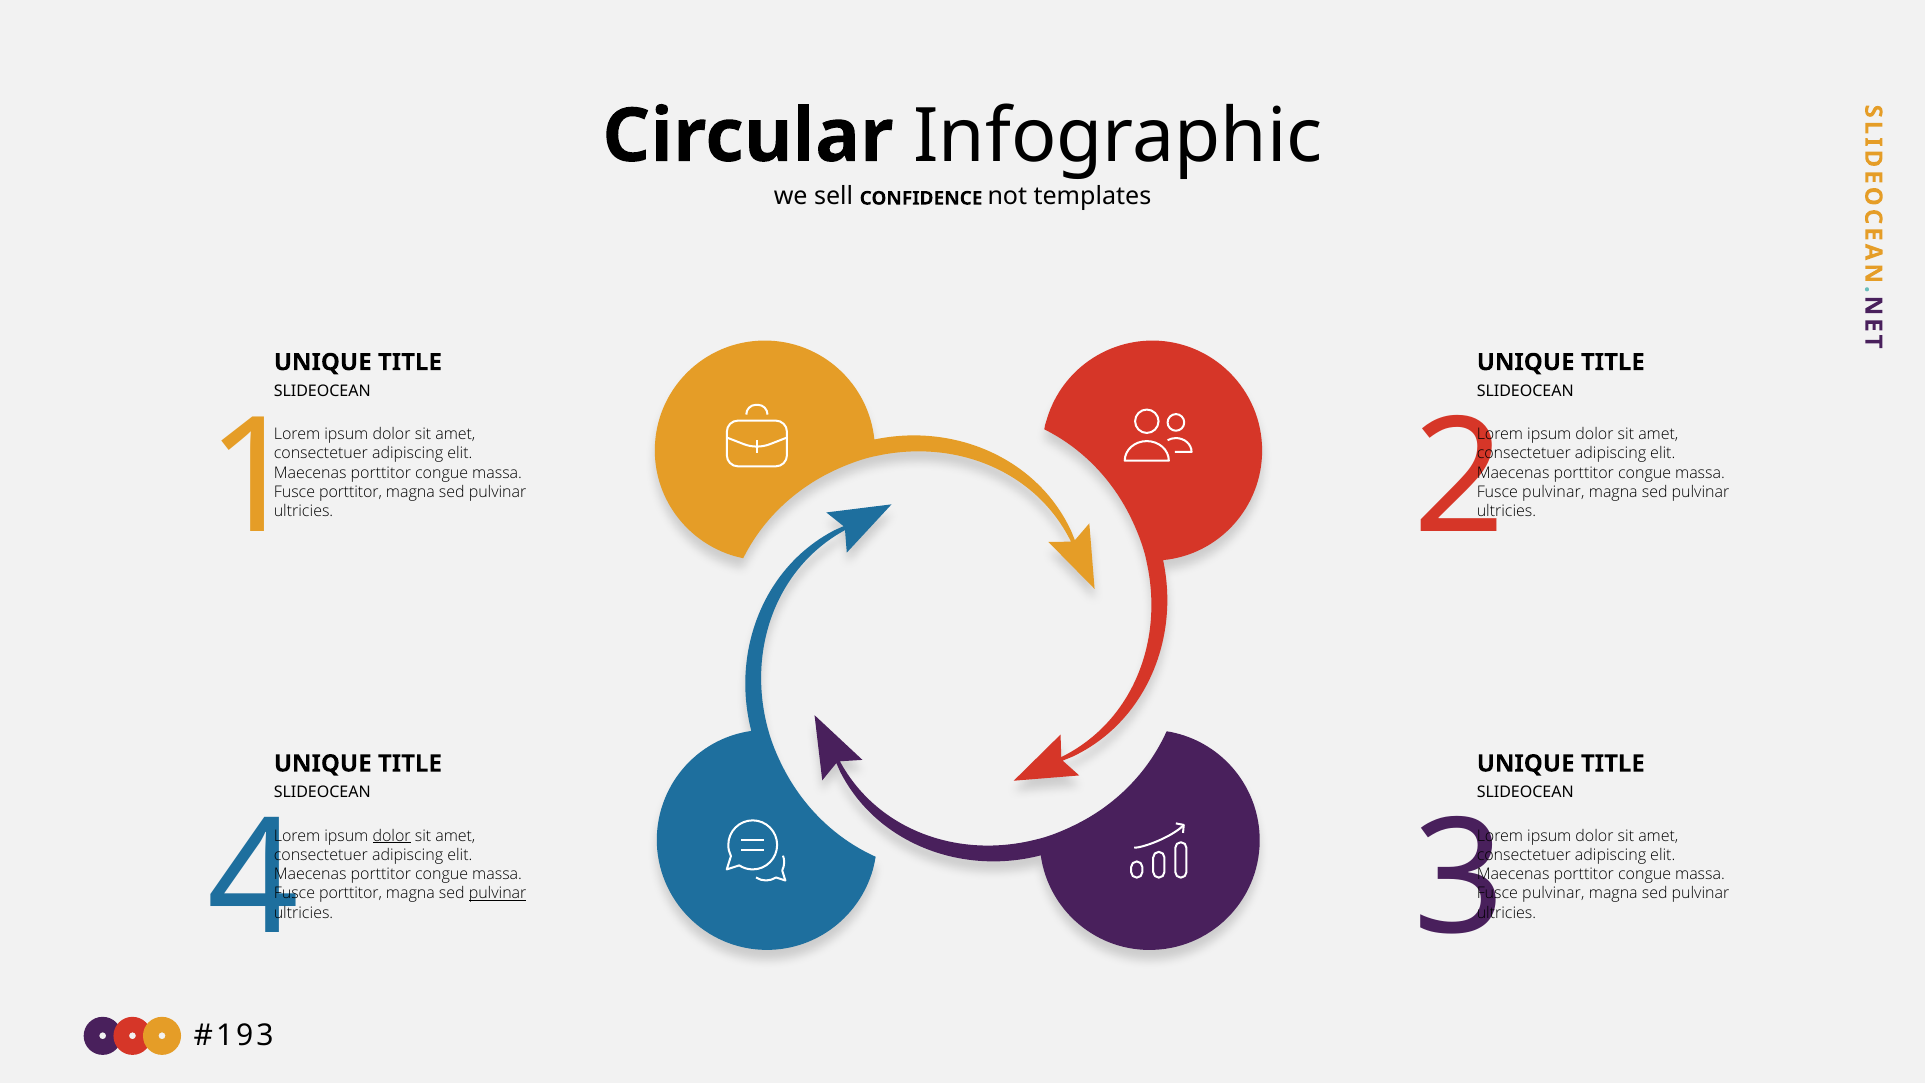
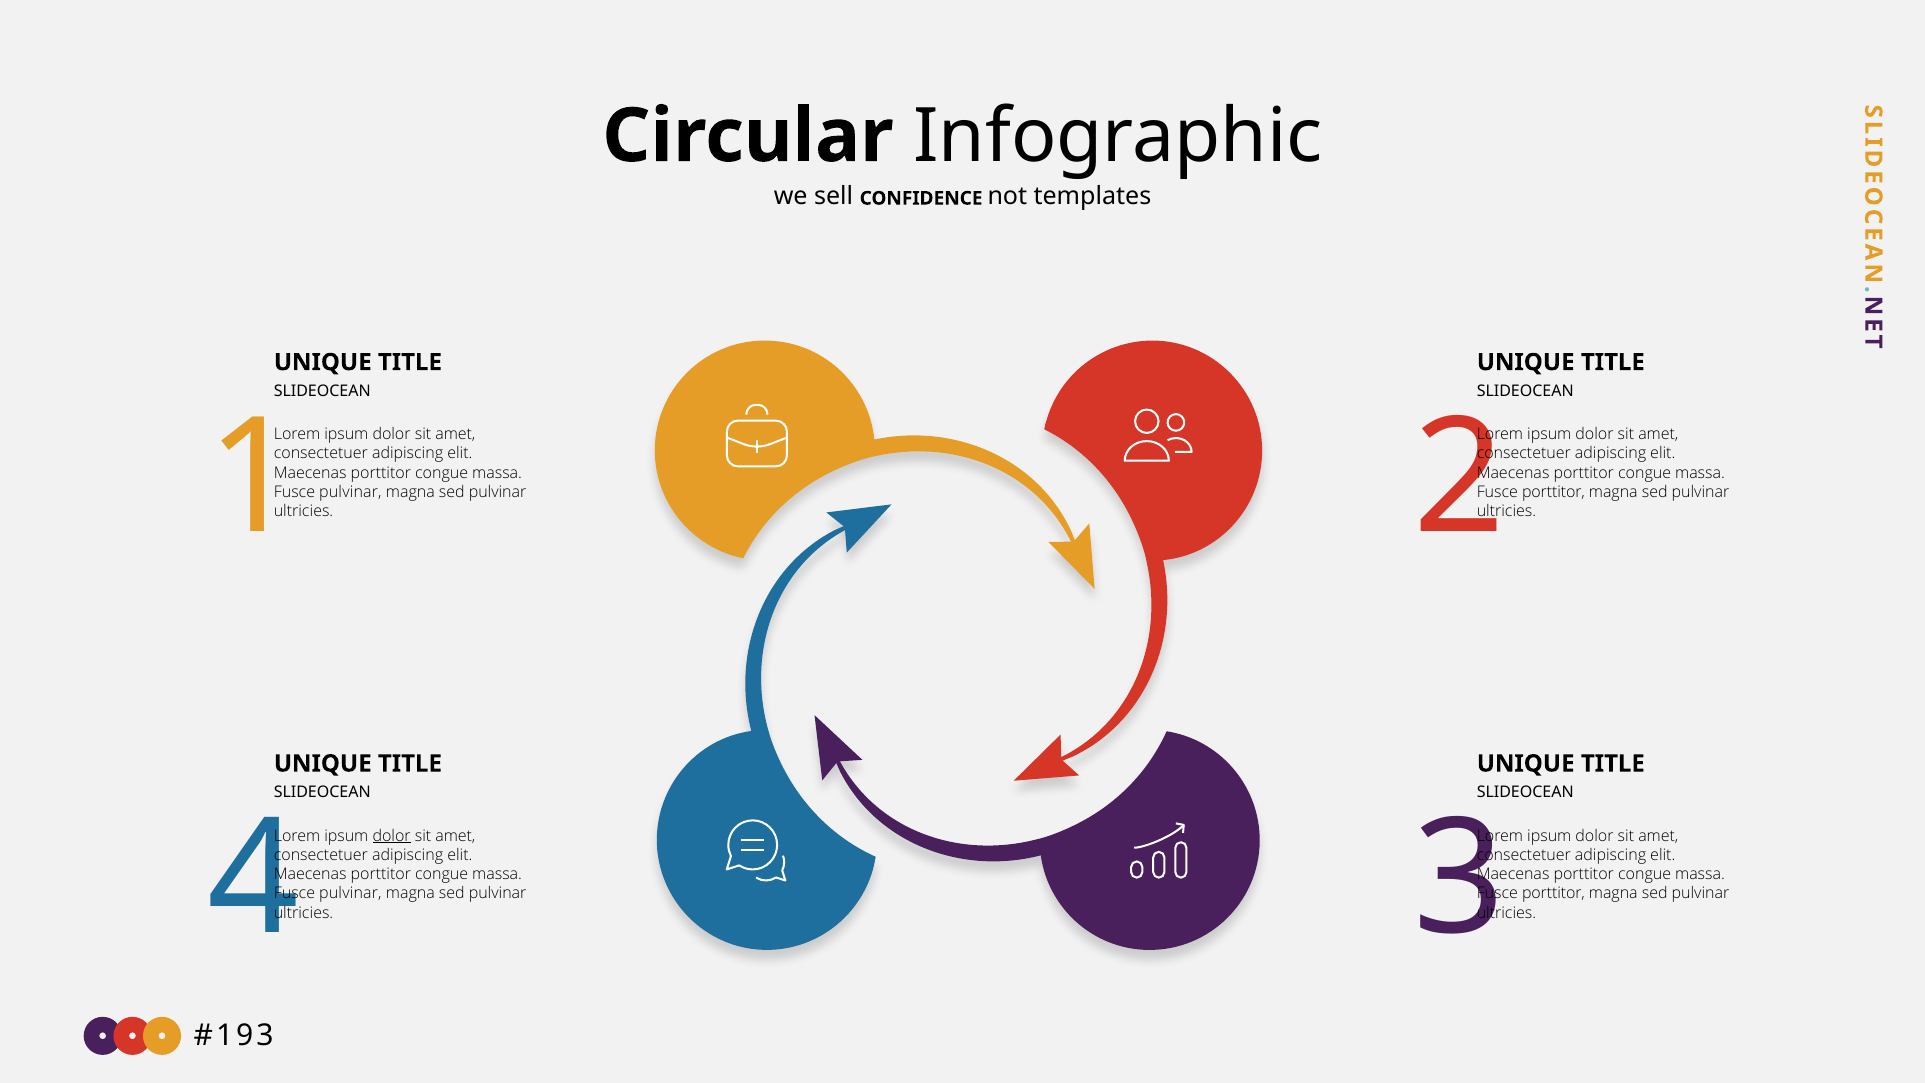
porttitor at (351, 492): porttitor -> pulvinar
pulvinar at (1553, 492): pulvinar -> porttitor
porttitor at (351, 893): porttitor -> pulvinar
pulvinar at (498, 893) underline: present -> none
pulvinar at (1553, 893): pulvinar -> porttitor
